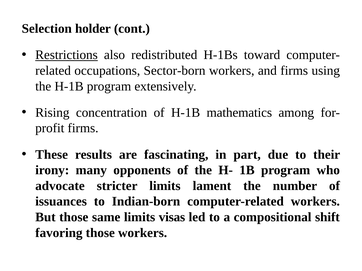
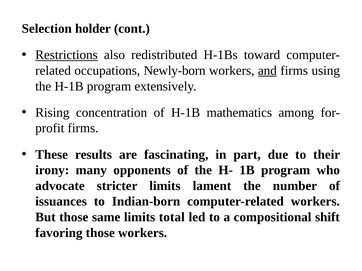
Sector-born: Sector-born -> Newly-born
and underline: none -> present
visas: visas -> total
